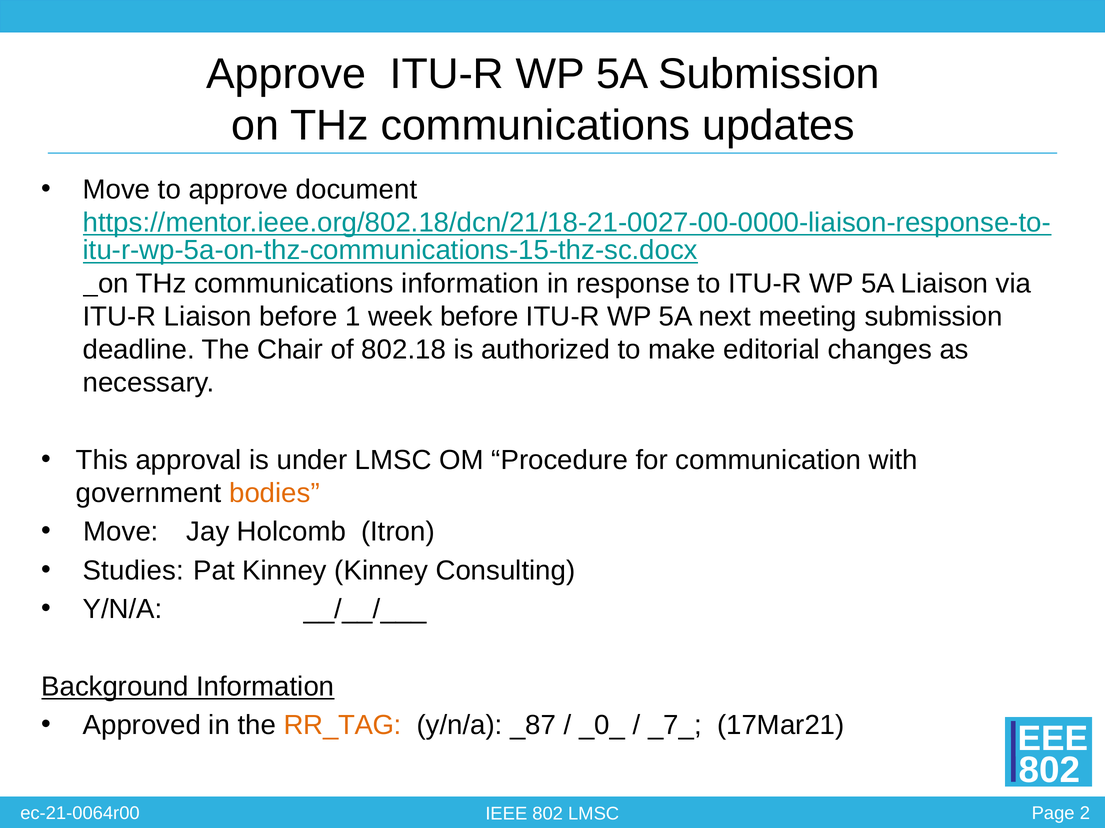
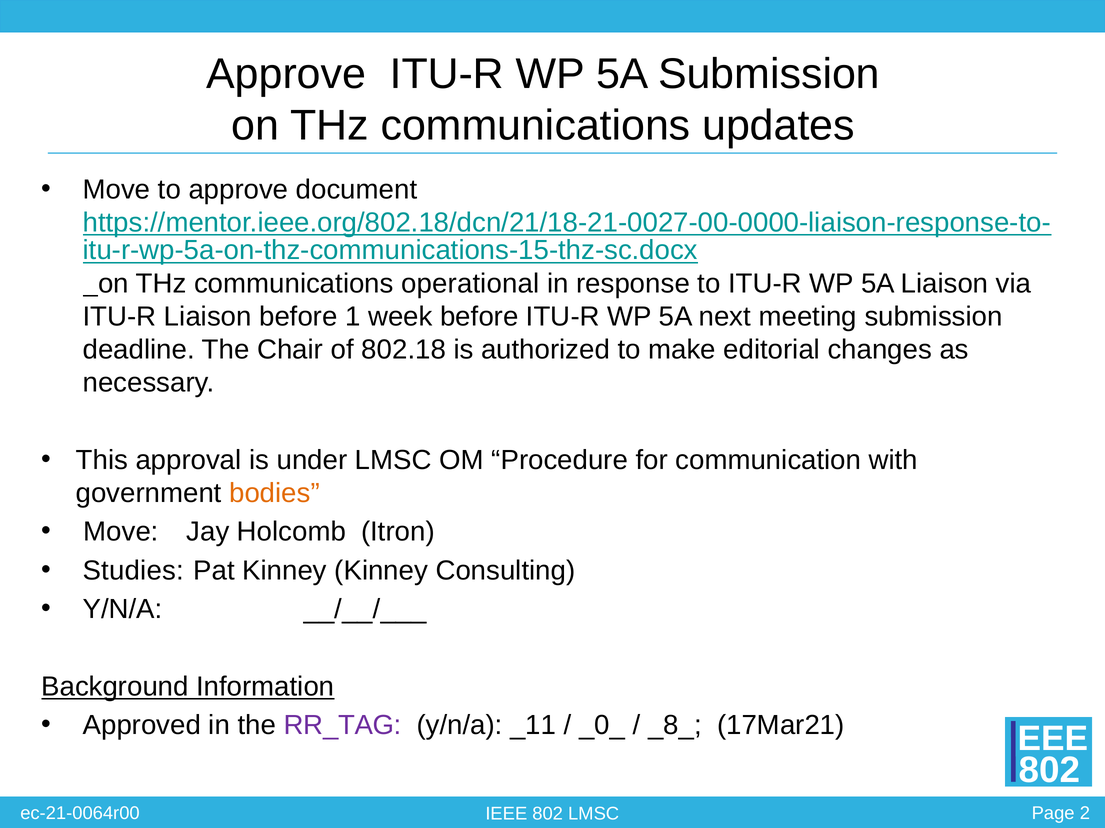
communications information: information -> operational
RR_TAG colour: orange -> purple
_87: _87 -> _11
_7_: _7_ -> _8_
